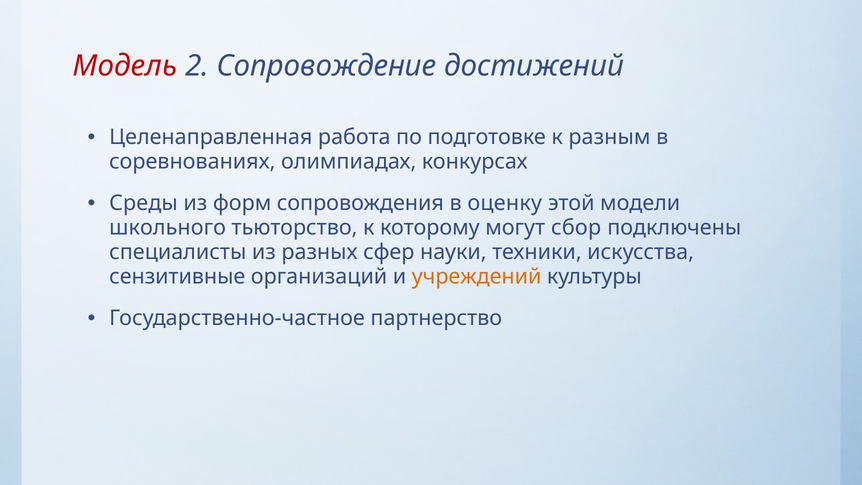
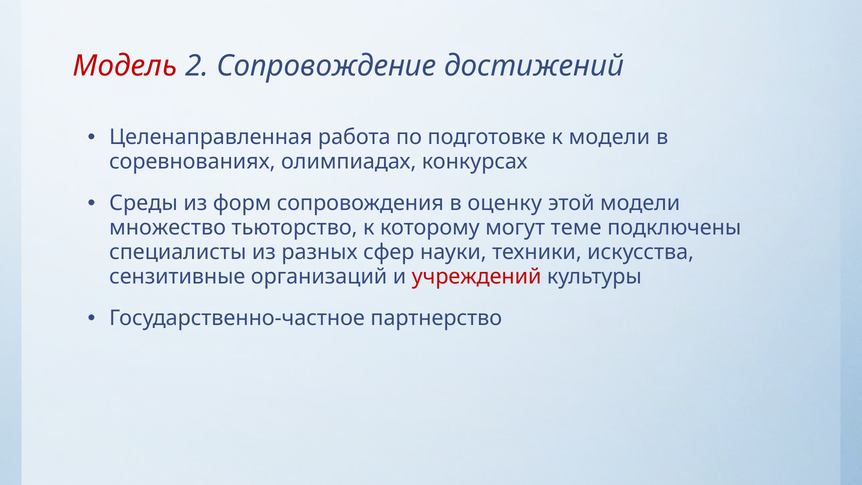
к разным: разным -> модели
школьного: школьного -> множество
сбор: сбор -> теме
учреждений colour: orange -> red
